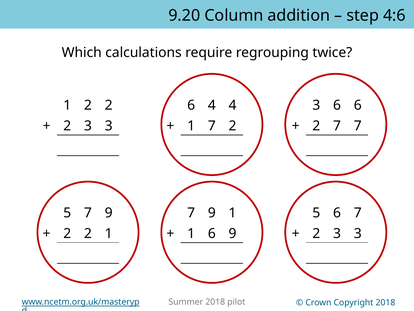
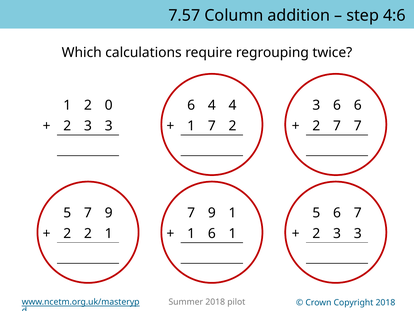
9.20: 9.20 -> 7.57
1 2 2: 2 -> 0
6 9: 9 -> 1
